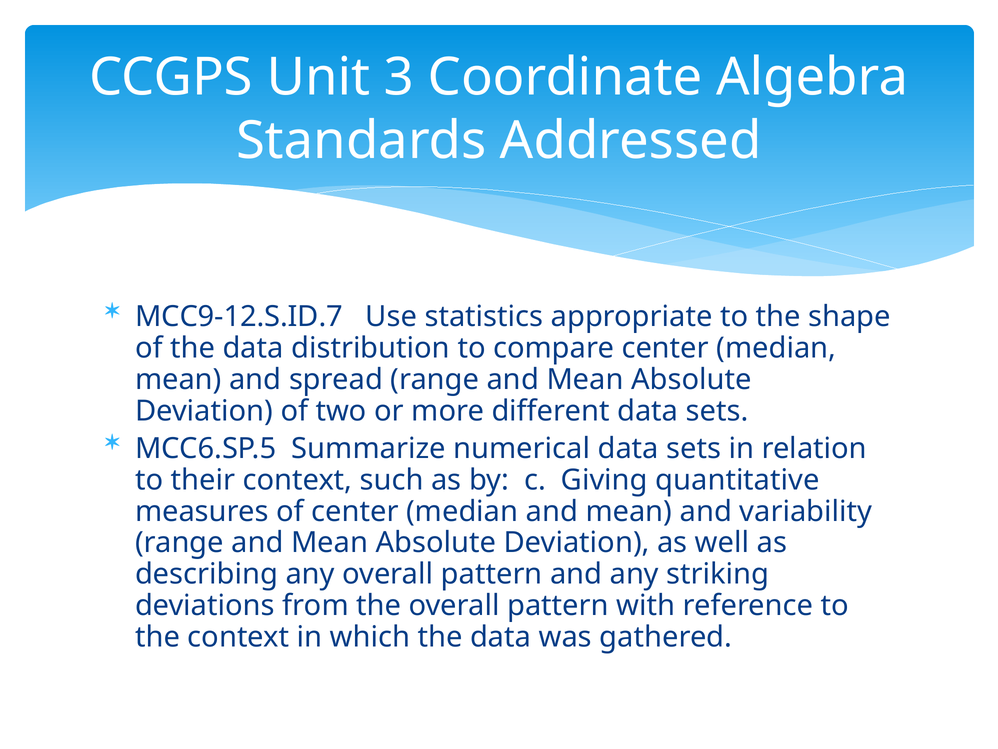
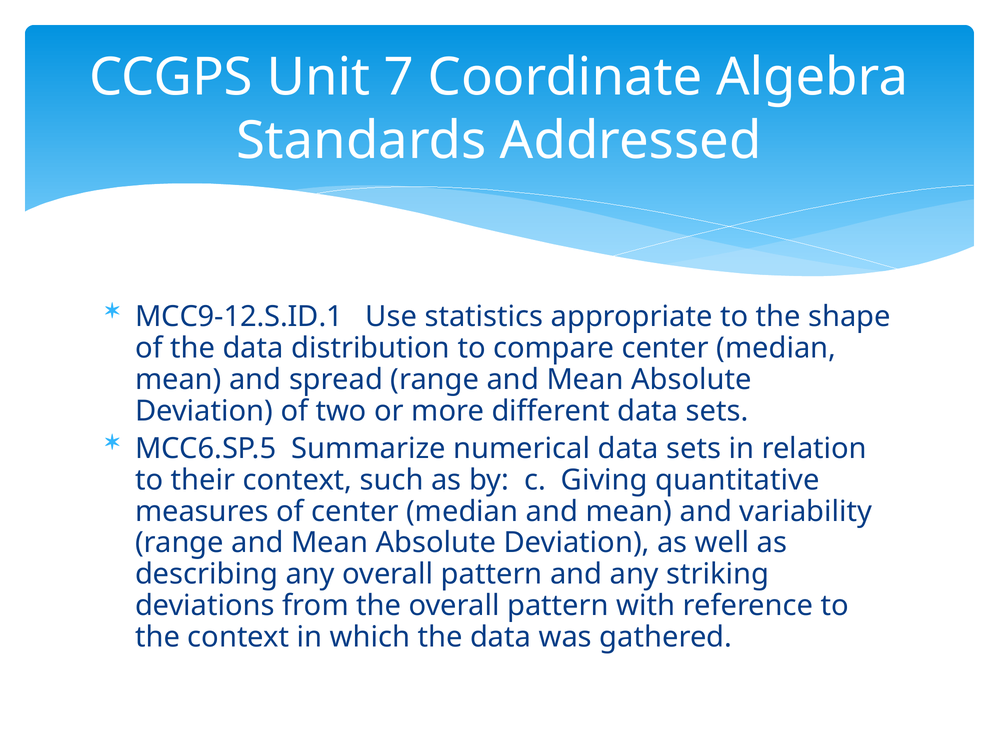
3: 3 -> 7
MCC9-12.S.ID.7: MCC9-12.S.ID.7 -> MCC9-12.S.ID.1
